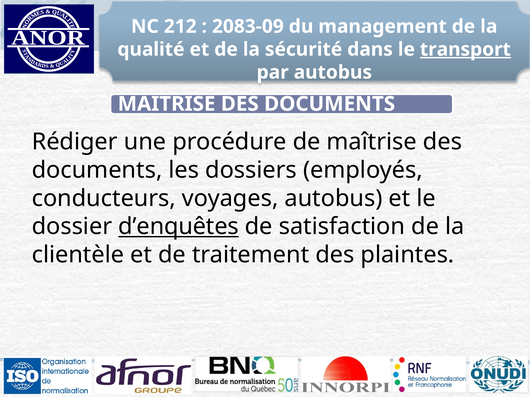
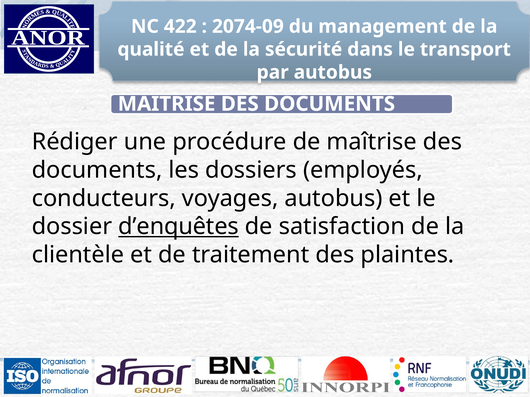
212: 212 -> 422
2083-09: 2083-09 -> 2074-09
transport underline: present -> none
